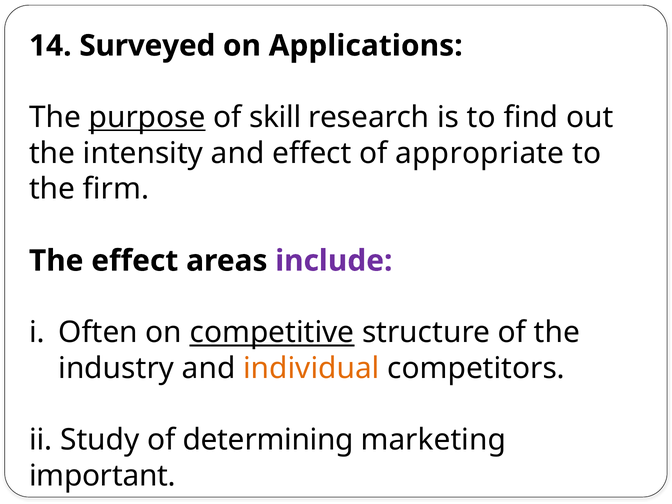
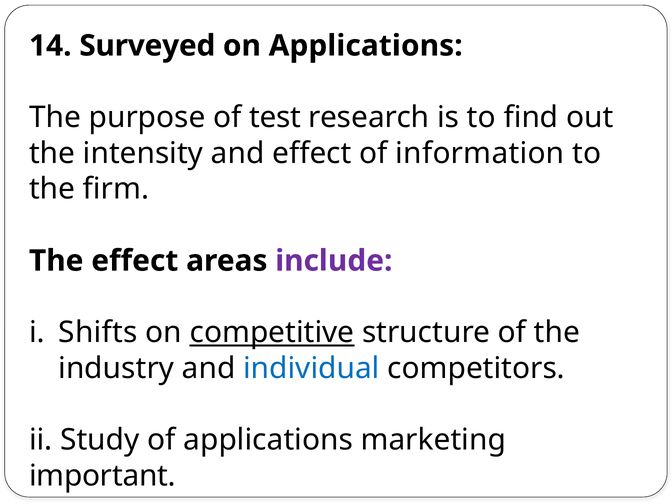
purpose underline: present -> none
skill: skill -> test
appropriate: appropriate -> information
Often: Often -> Shifts
individual colour: orange -> blue
of determining: determining -> applications
